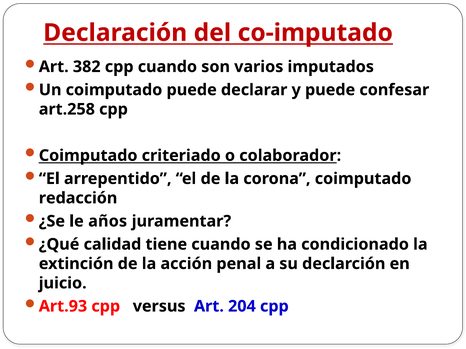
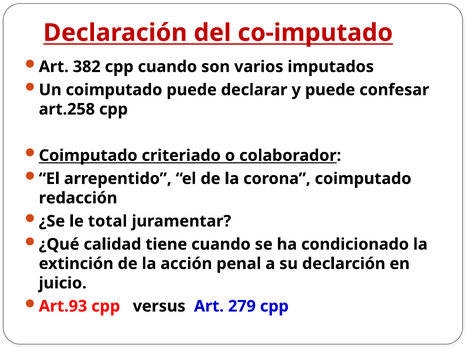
años: años -> total
204: 204 -> 279
